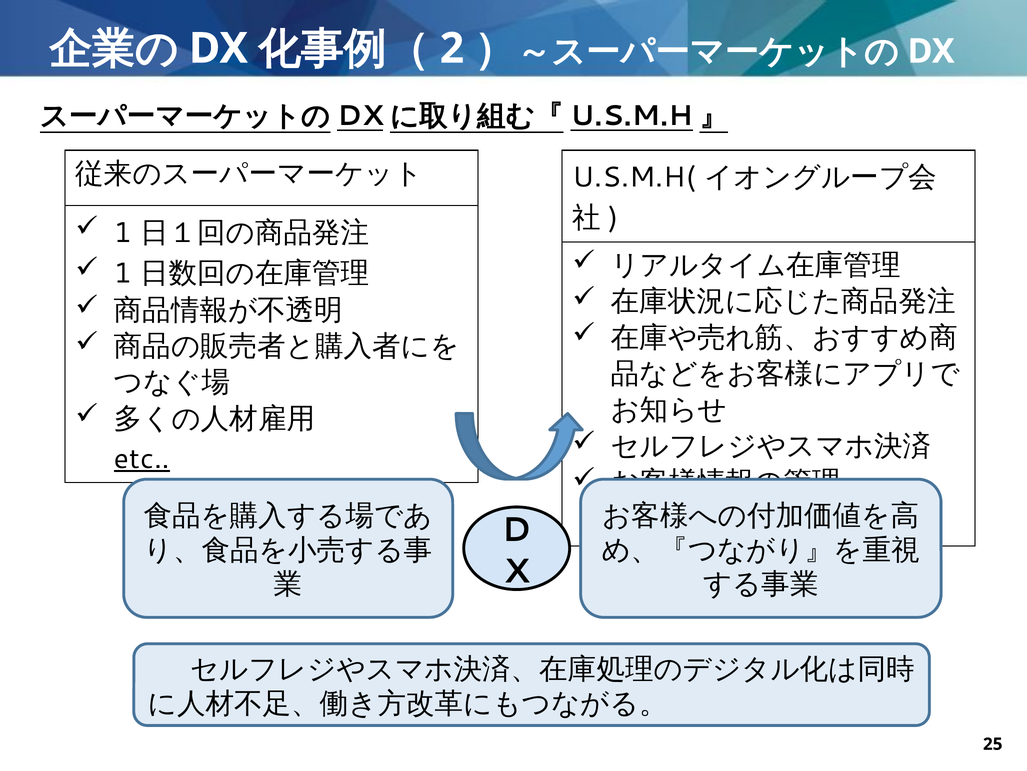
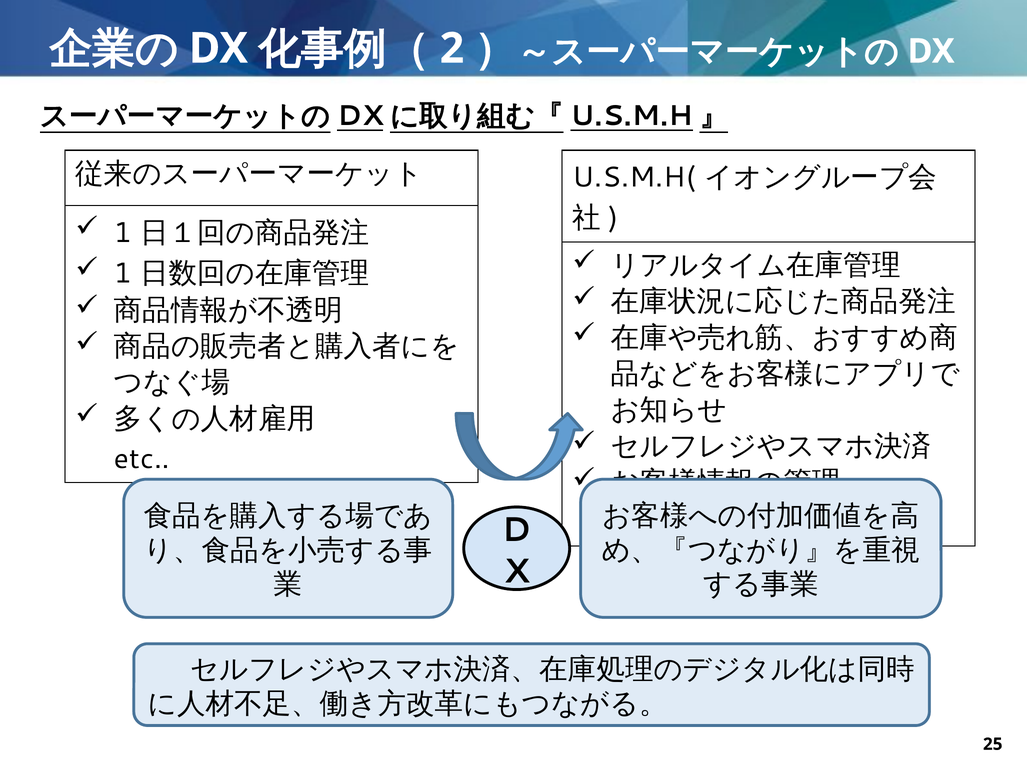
etc at (142, 458) underline: present -> none
